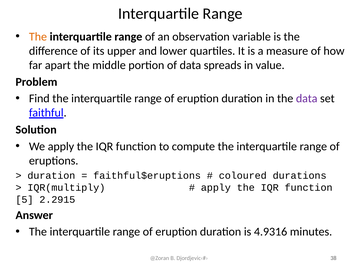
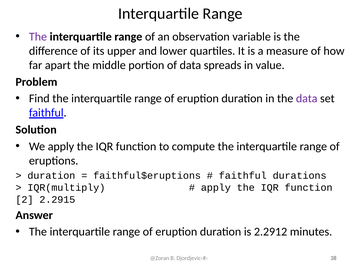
The at (38, 37) colour: orange -> purple
coloured at (243, 176): coloured -> faithful
5: 5 -> 2
4.9316: 4.9316 -> 2.2912
